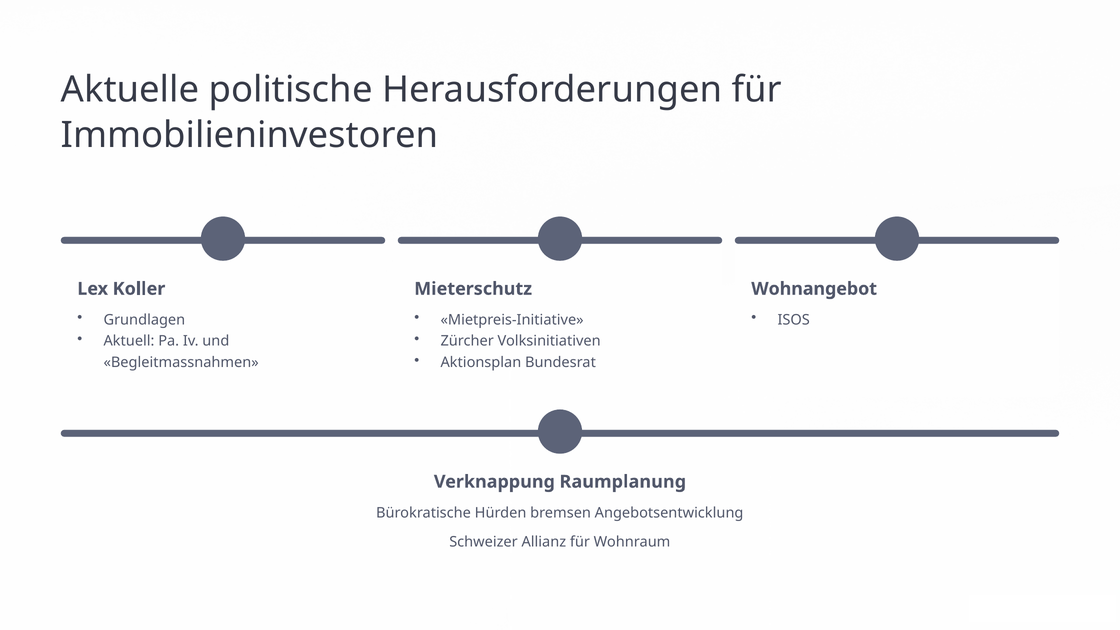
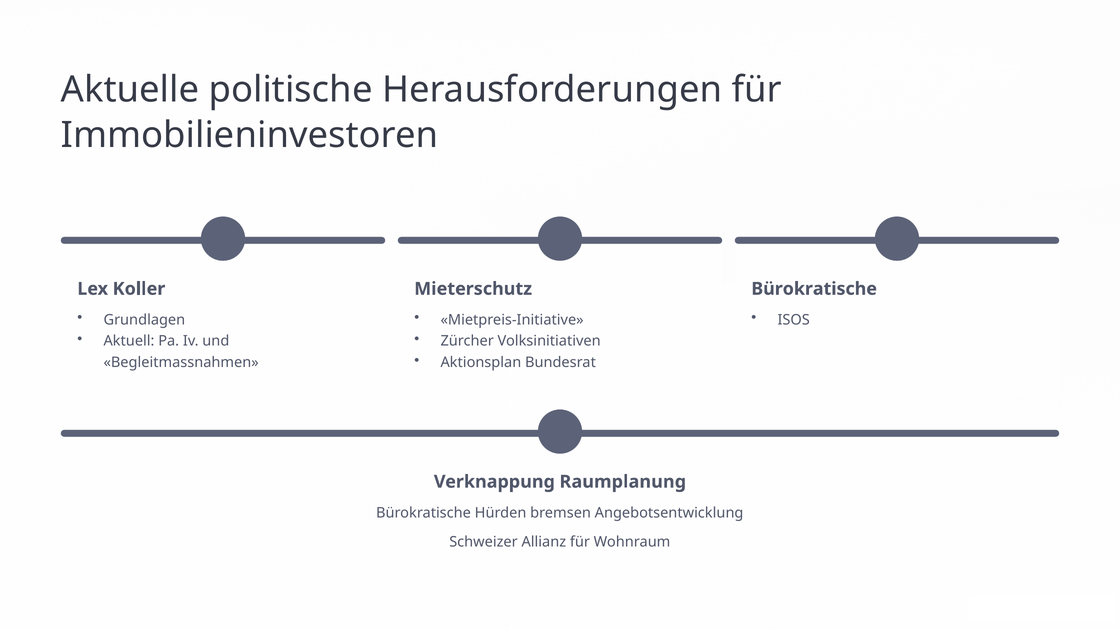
Wohnangebot at (814, 289): Wohnangebot -> Bürokratische
